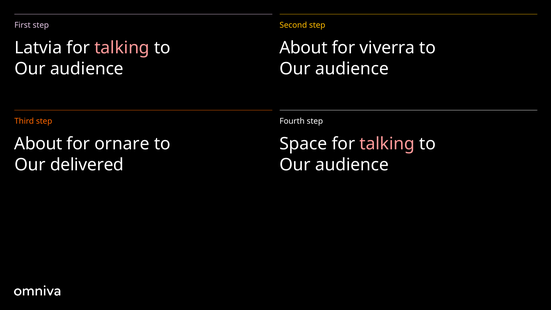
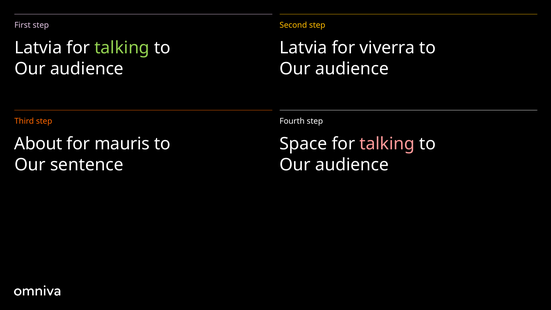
talking at (122, 48) colour: pink -> light green
About at (303, 48): About -> Latvia
ornare: ornare -> mauris
delivered: delivered -> sentence
